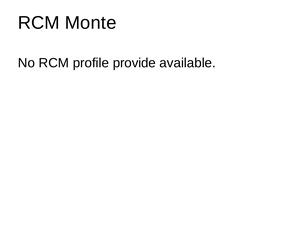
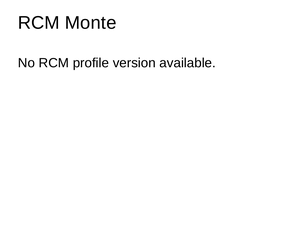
provide: provide -> version
